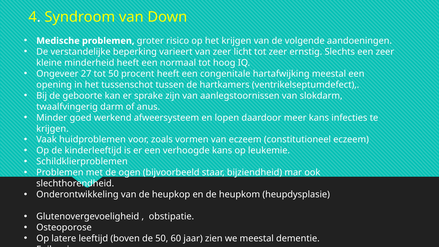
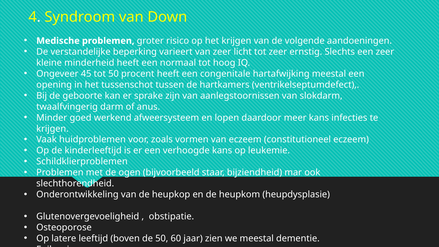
27: 27 -> 45
